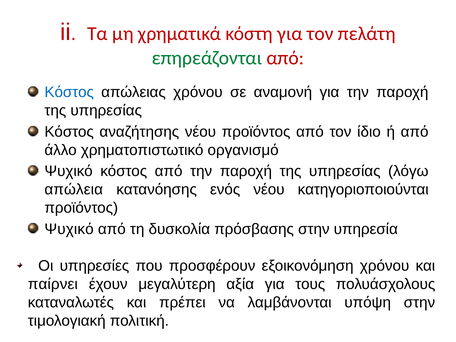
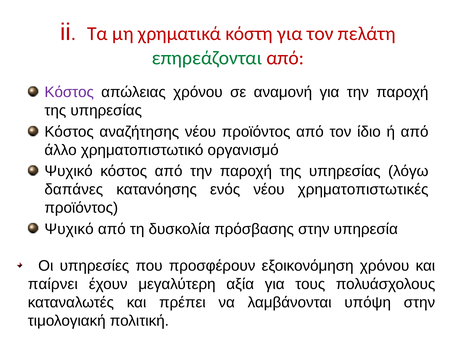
Κόστος at (69, 92) colour: blue -> purple
απώλεια: απώλεια -> δαπάνες
κατηγοριοποιούνται: κατηγοριοποιούνται -> χρηματοπιστωτικές
